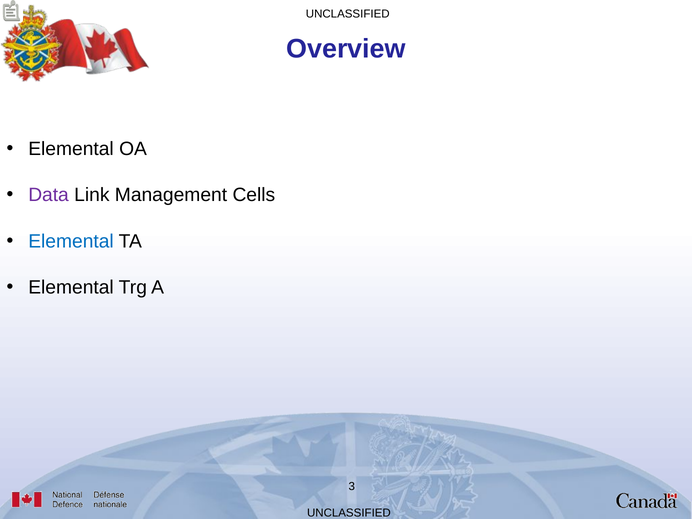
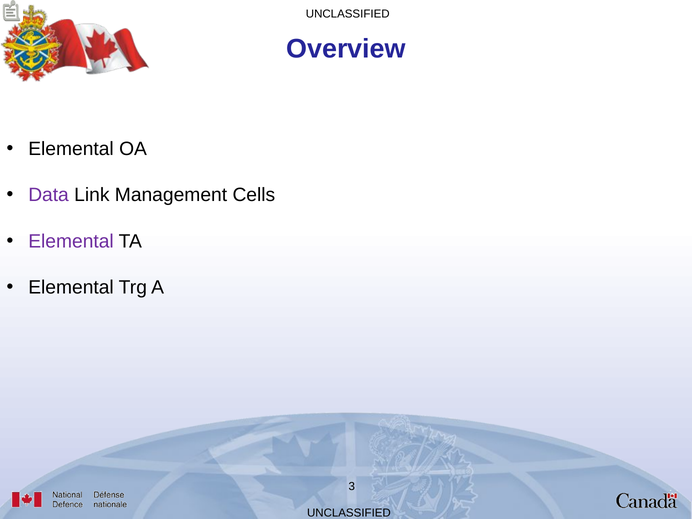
Elemental at (71, 241) colour: blue -> purple
